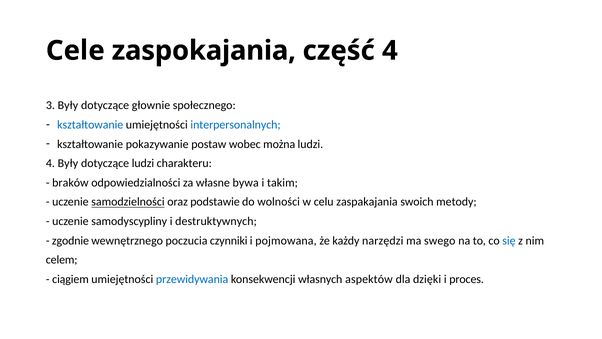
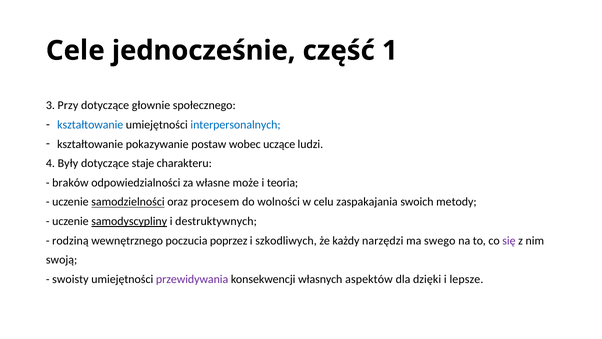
zaspokajania: zaspokajania -> jednocześnie
część 4: 4 -> 1
3 Były: Były -> Przy
można: można -> uczące
dotyczące ludzi: ludzi -> staje
bywa: bywa -> może
takim: takim -> teoria
podstawie: podstawie -> procesem
samodyscypliny underline: none -> present
zgodnie: zgodnie -> rodziną
czynniki: czynniki -> poprzez
pojmowana: pojmowana -> szkodliwych
się colour: blue -> purple
celem: celem -> swoją
ciągiem: ciągiem -> swoisty
przewidywania colour: blue -> purple
proces: proces -> lepsze
